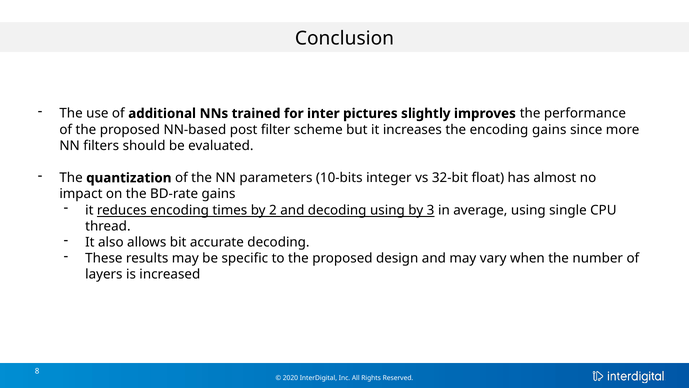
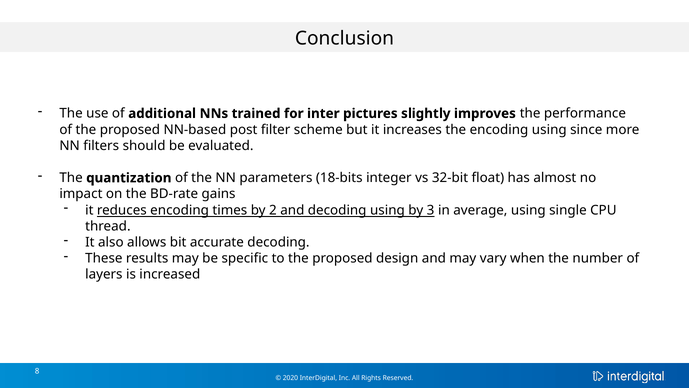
encoding gains: gains -> using
10-bits: 10-bits -> 18-bits
